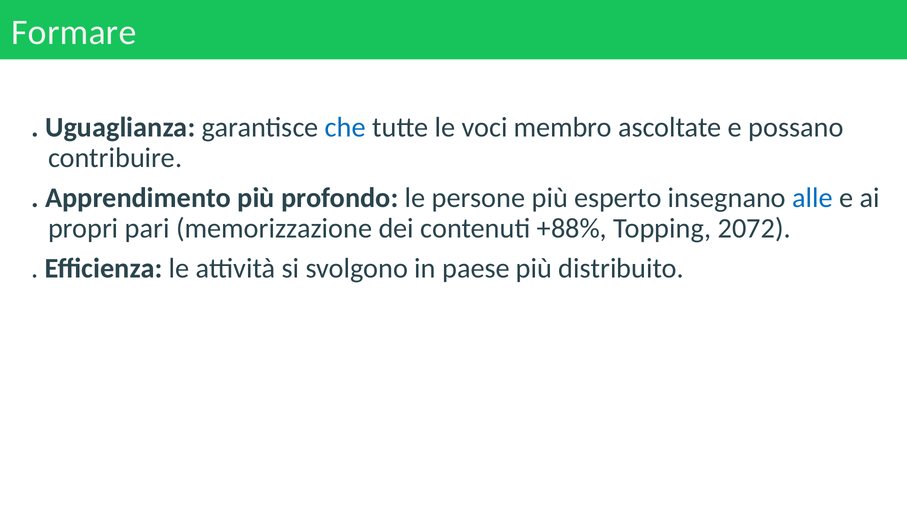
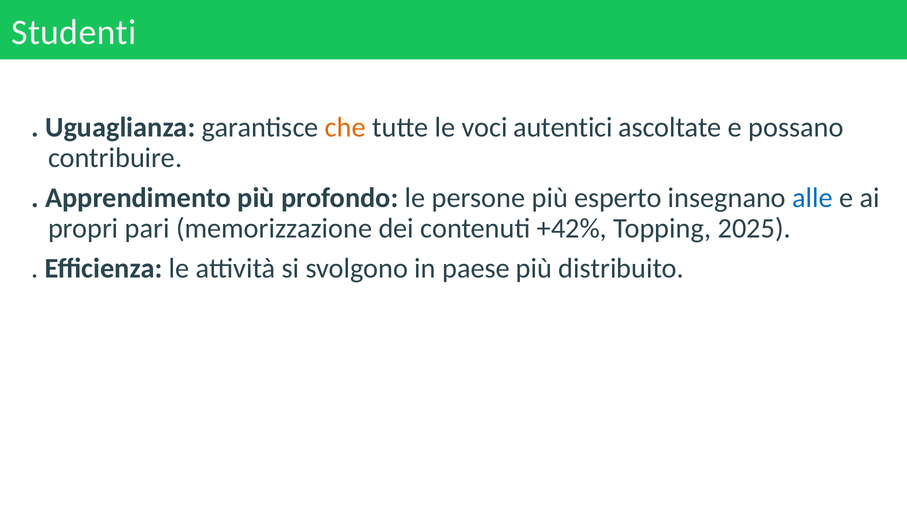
Formare: Formare -> Studenti
che colour: blue -> orange
membro: membro -> autentici
+88%: +88% -> +42%
2072: 2072 -> 2025
